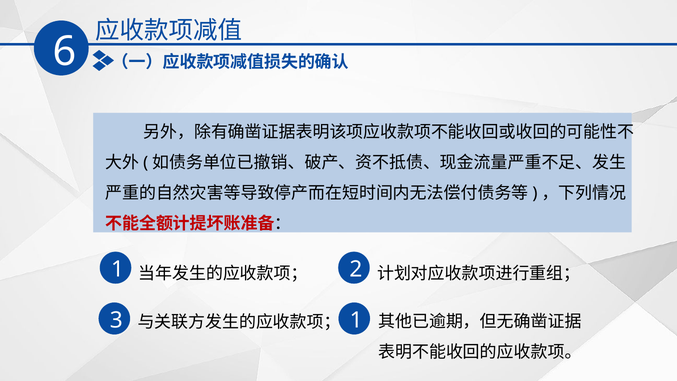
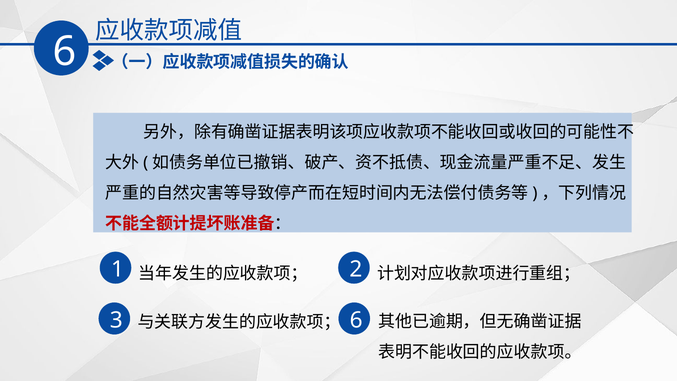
1 at (356, 320): 1 -> 6
